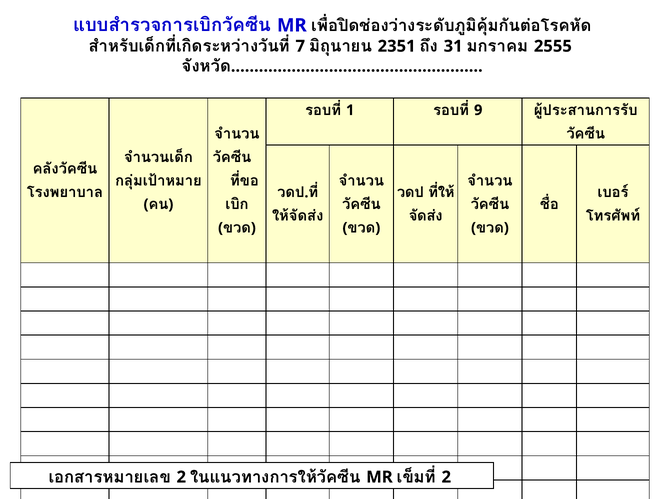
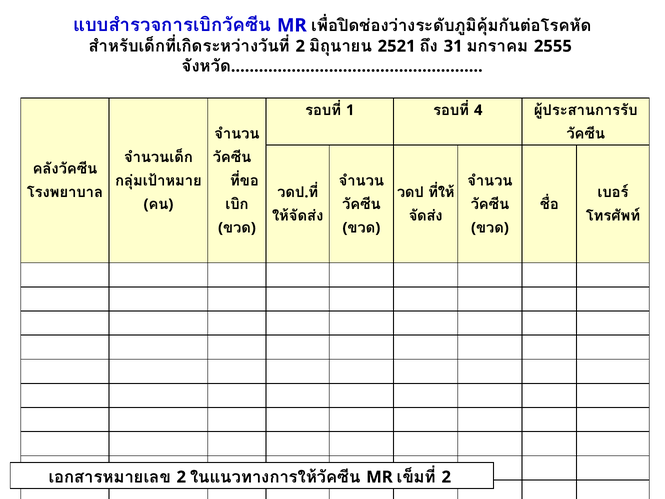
7 at (300, 46): 7 -> 2
2351: 2351 -> 2521
9: 9 -> 4
